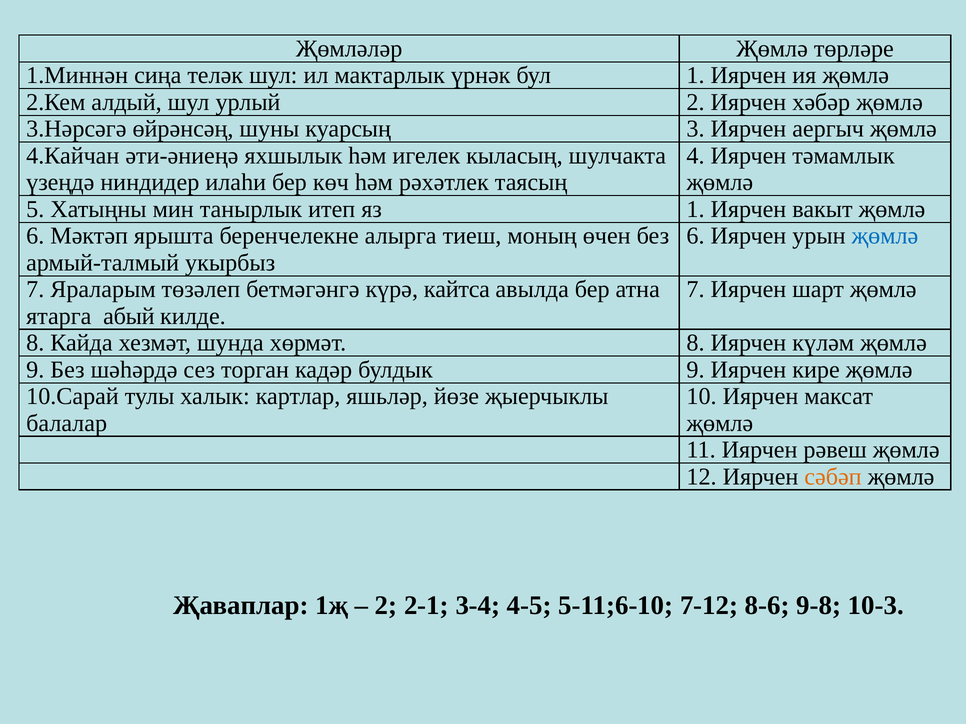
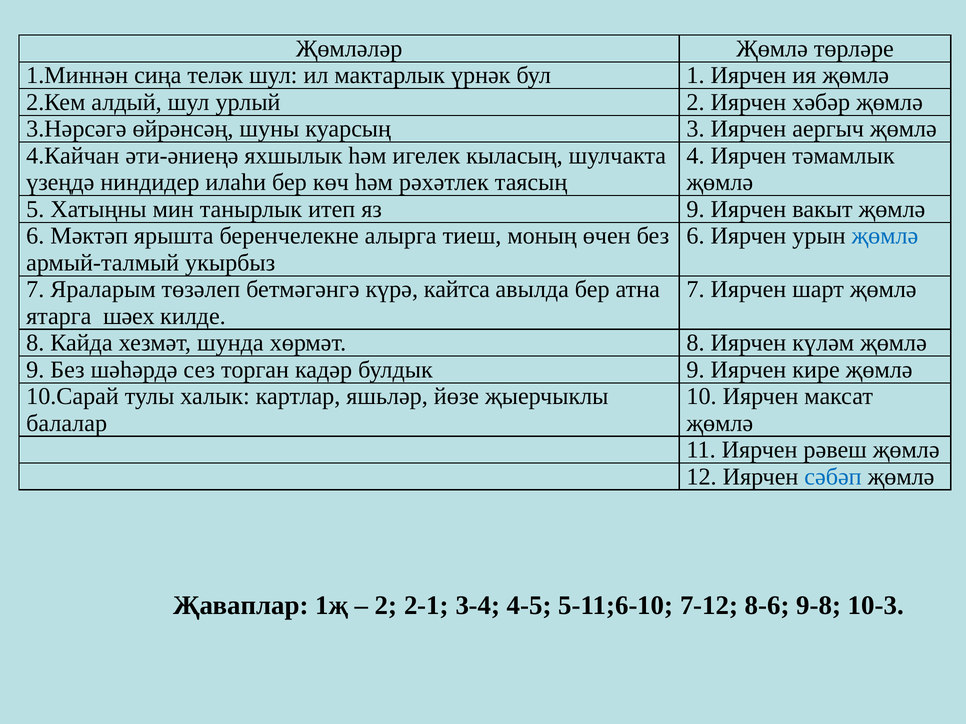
яз 1: 1 -> 9
абый: абый -> шәех
сәбәп colour: orange -> blue
